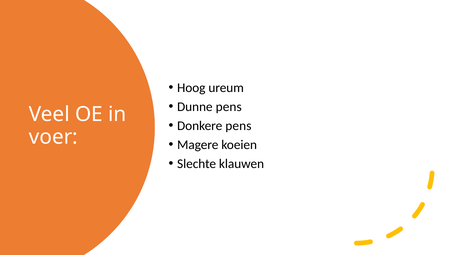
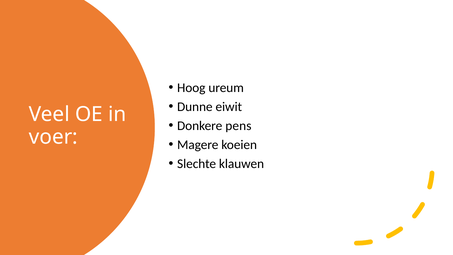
Dunne pens: pens -> eiwit
